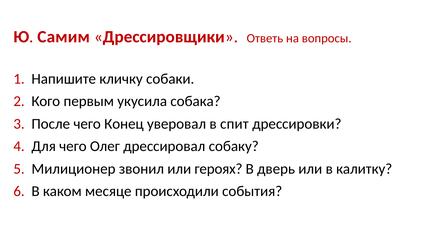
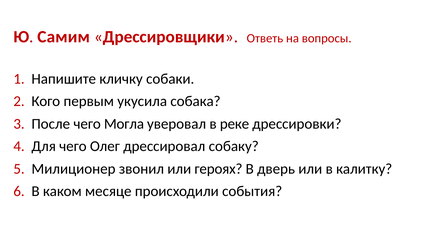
Конец: Конец -> Могла
спит: спит -> реке
